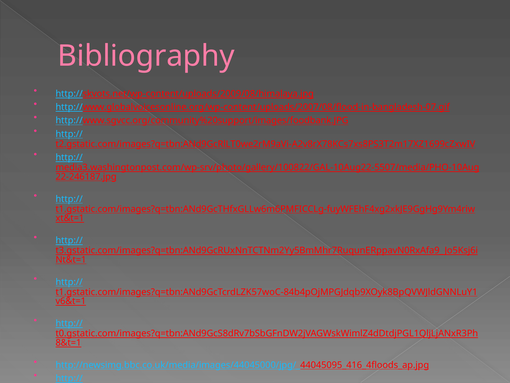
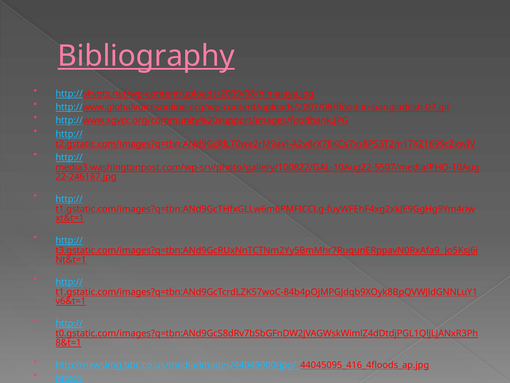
Bibliography underline: none -> present
